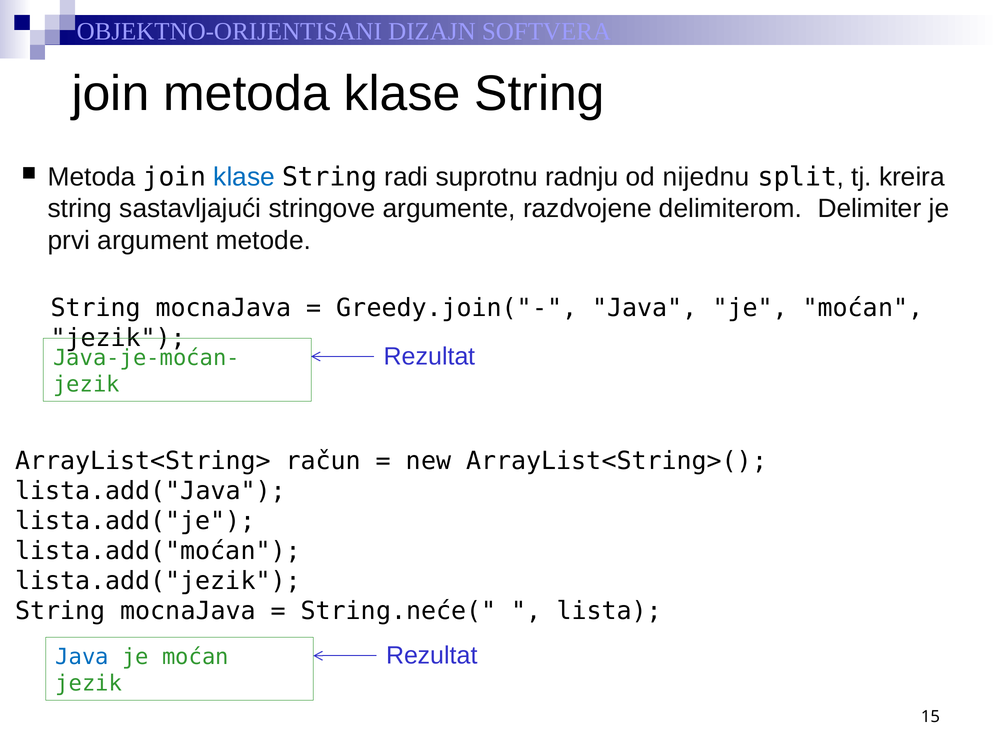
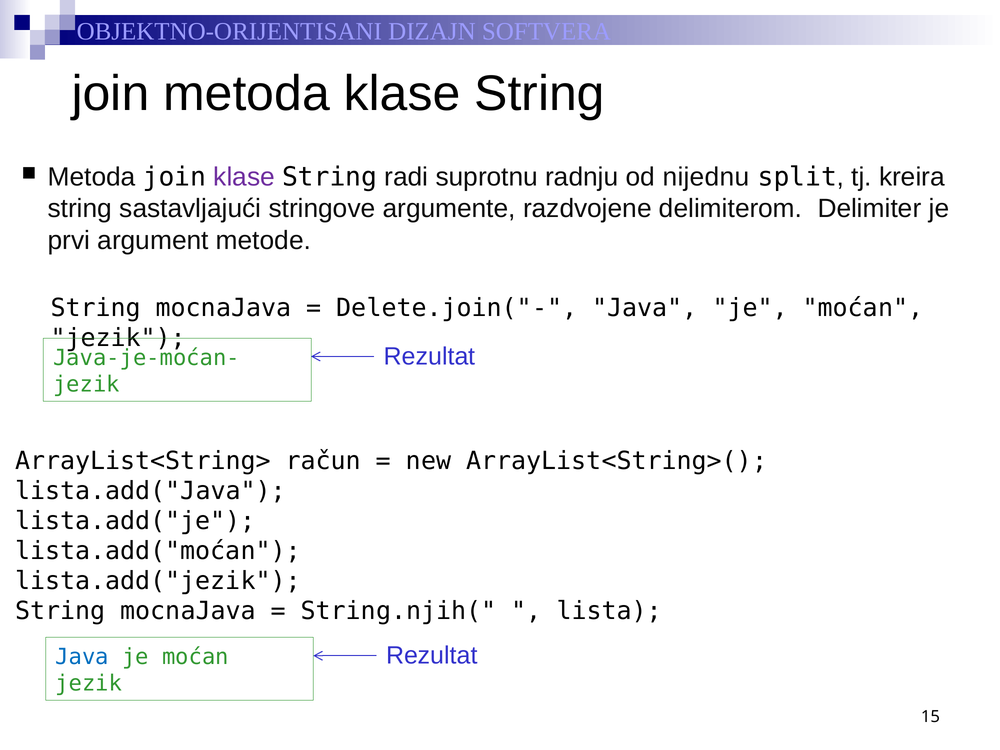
klase at (244, 177) colour: blue -> purple
Greedy.join("-: Greedy.join("- -> Delete.join("-
String.neće(: String.neće( -> String.njih(
